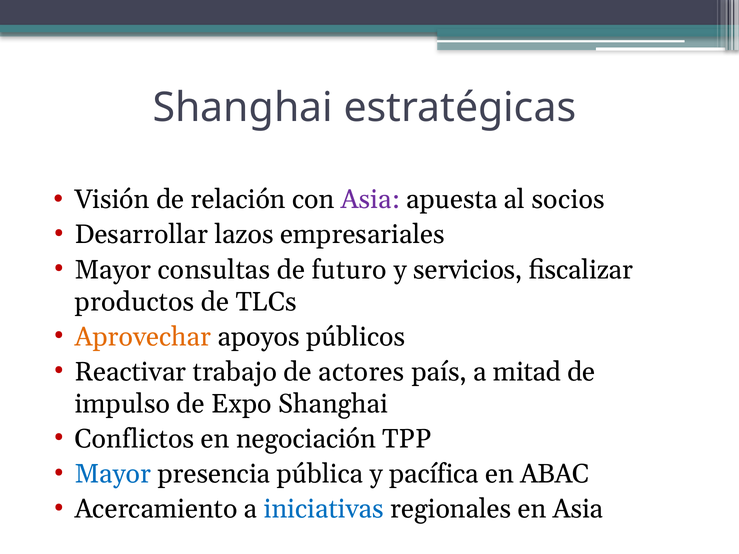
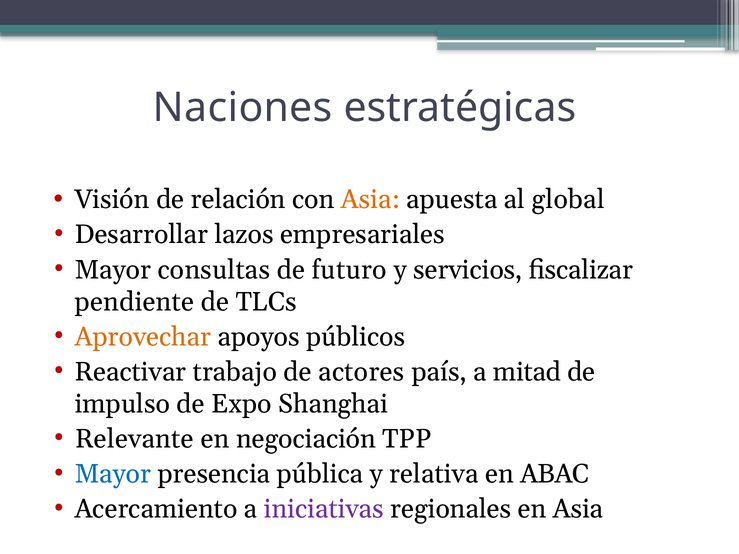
Shanghai at (243, 108): Shanghai -> Naciones
Asia at (370, 200) colour: purple -> orange
socios: socios -> global
productos: productos -> pendiente
Conflictos: Conflictos -> Relevante
pacífica: pacífica -> relativa
iniciativas colour: blue -> purple
